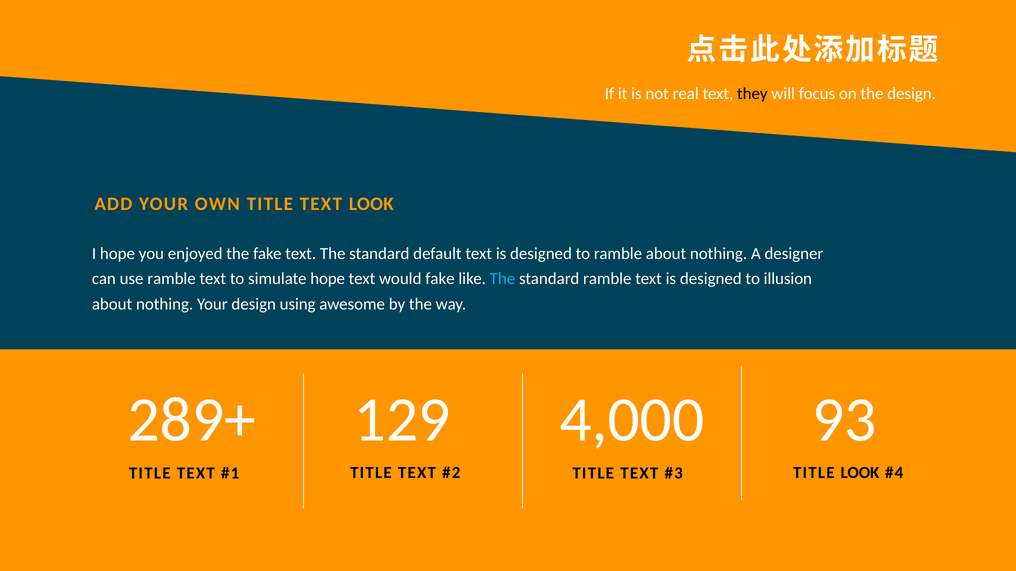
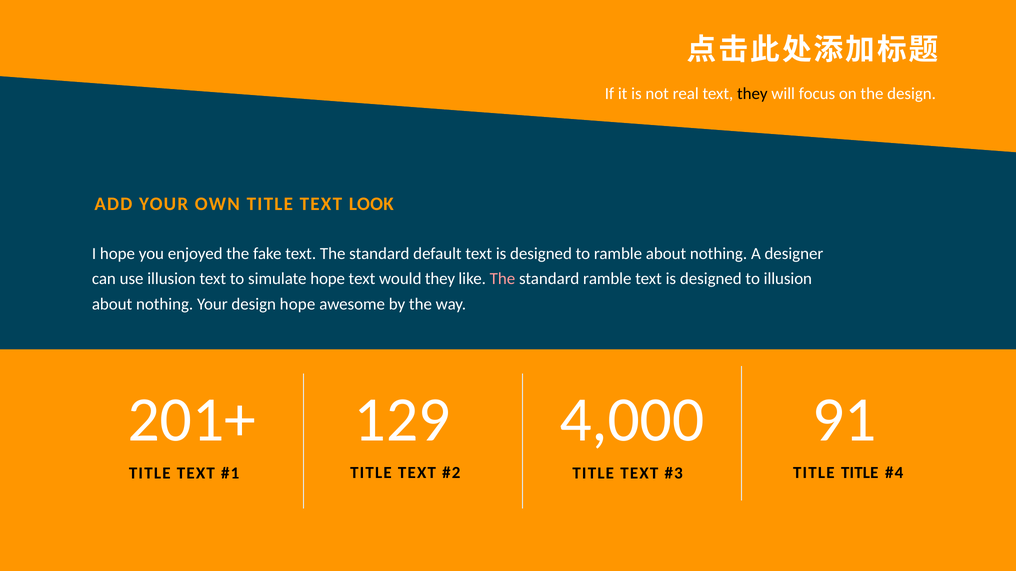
use ramble: ramble -> illusion
would fake: fake -> they
The at (502, 279) colour: light blue -> pink
design using: using -> hope
289+: 289+ -> 201+
93: 93 -> 91
TITLE LOOK: LOOK -> TITLE
